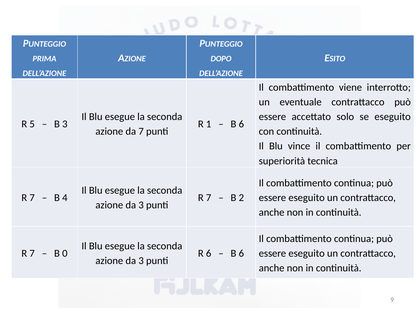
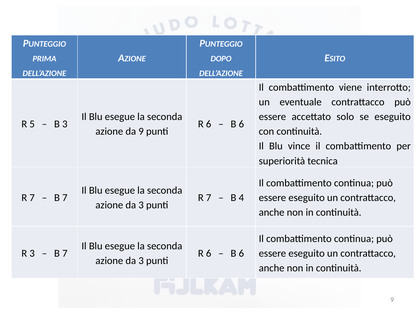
1 at (209, 124): 1 -> 6
da 7: 7 -> 9
4 at (65, 198): 4 -> 7
2: 2 -> 4
7 at (32, 254): 7 -> 3
0 at (65, 254): 0 -> 7
